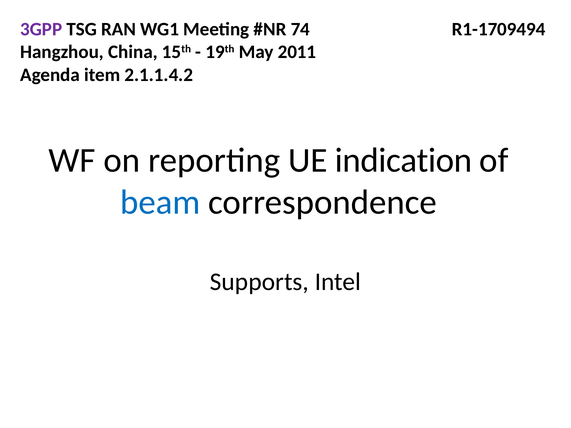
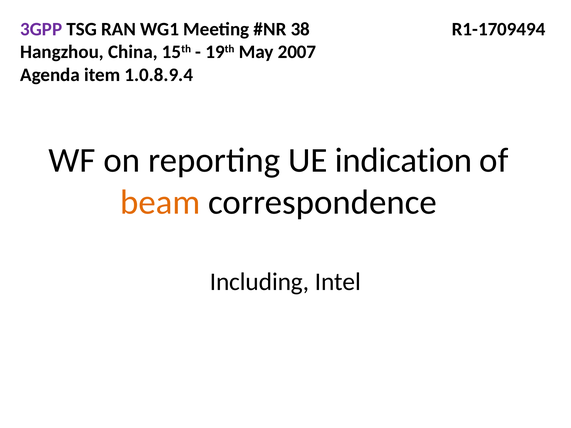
74: 74 -> 38
2011: 2011 -> 2007
2.1.1.4.2: 2.1.1.4.2 -> 1.0.8.9.4
beam colour: blue -> orange
Supports: Supports -> Including
